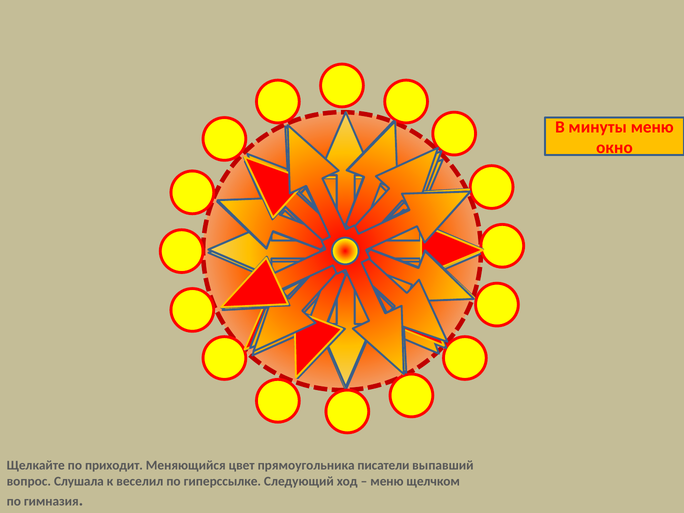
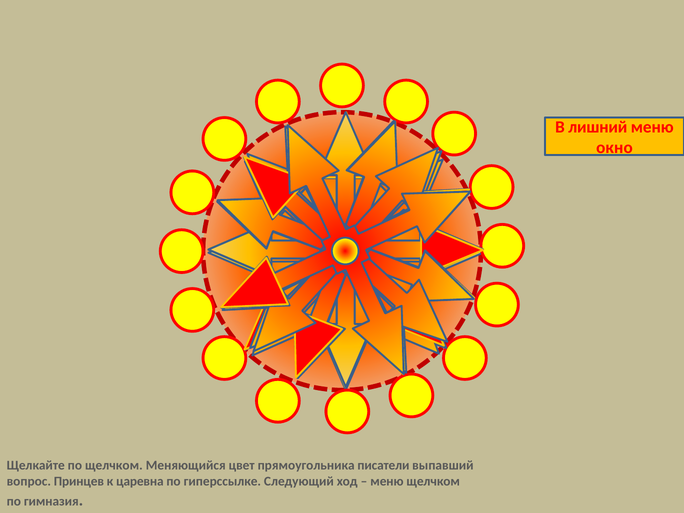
минуты: минуты -> лишний
по приходит: приходит -> щелчком
Слушала: Слушала -> Принцев
веселил: веселил -> царевна
